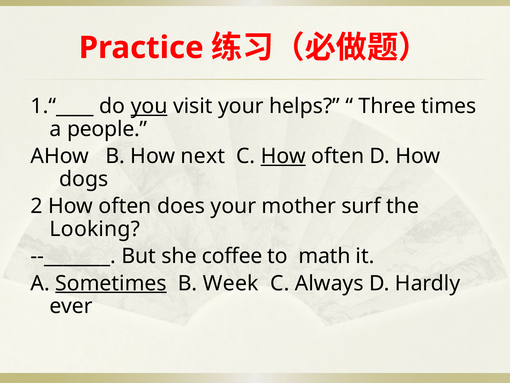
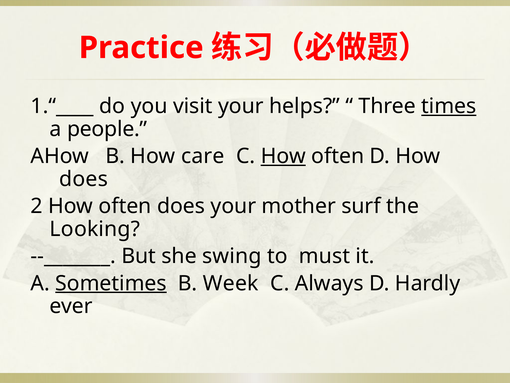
you underline: present -> none
times underline: none -> present
next: next -> care
dogs at (84, 179): dogs -> does
coffee: coffee -> swing
math: math -> must
